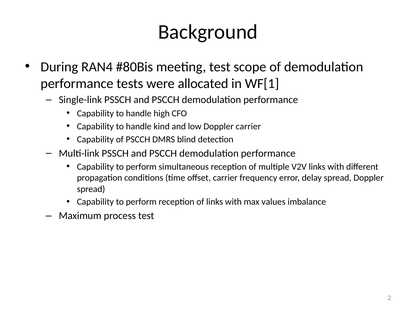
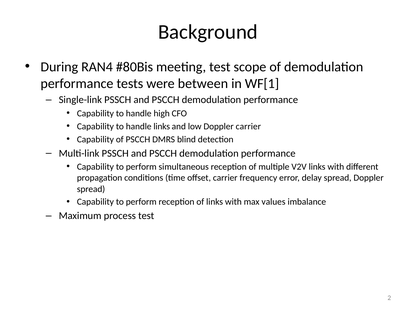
allocated: allocated -> between
handle kind: kind -> links
